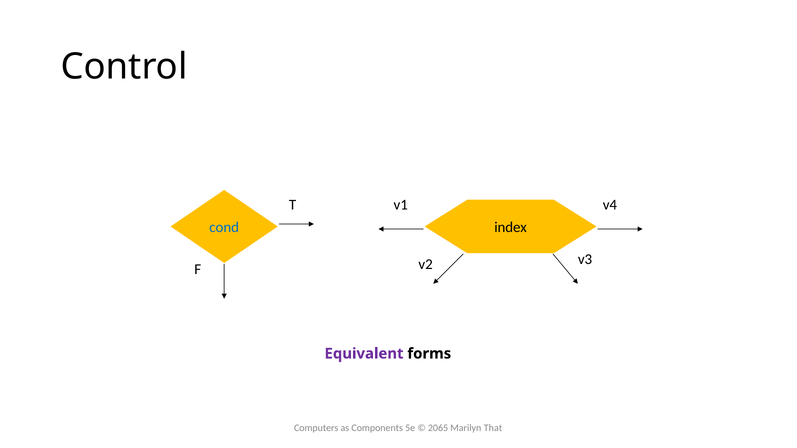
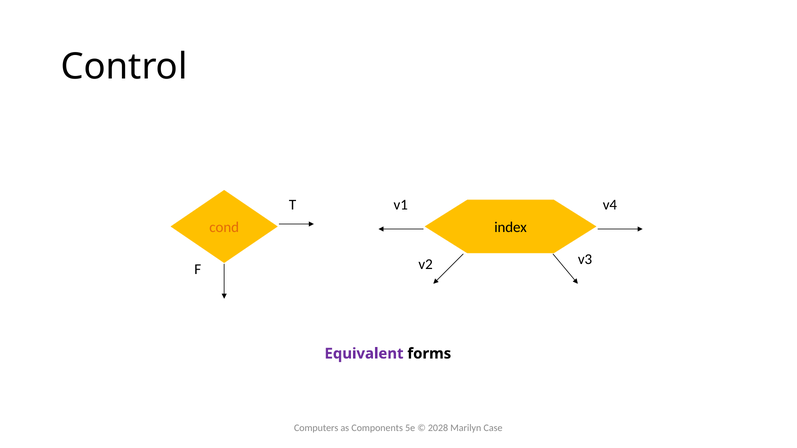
cond colour: blue -> orange
2065: 2065 -> 2028
That: That -> Case
